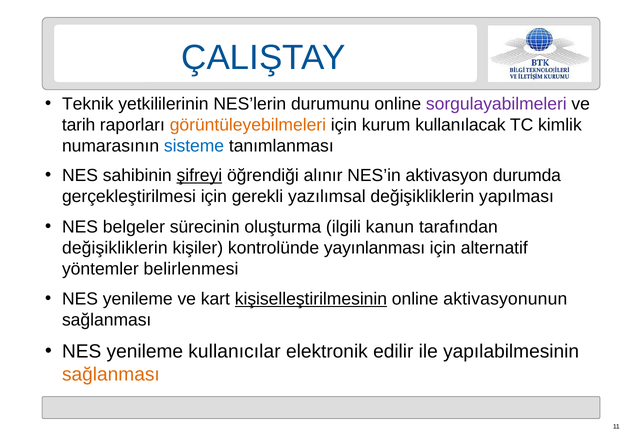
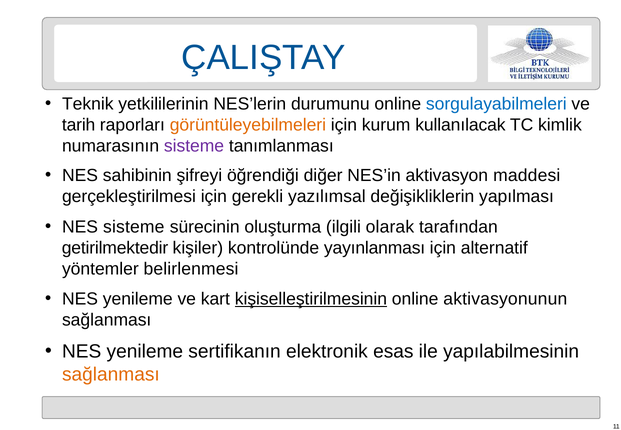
sorgulayabilmeleri colour: purple -> blue
sisteme at (194, 146) colour: blue -> purple
şifreyi underline: present -> none
alınır: alınır -> diğer
durumda: durumda -> maddesi
NES belgeler: belgeler -> sisteme
kanun: kanun -> olarak
değişikliklerin at (115, 248): değişikliklerin -> getirilmektedir
kullanıcılar: kullanıcılar -> sertifikanın
edilir: edilir -> esas
